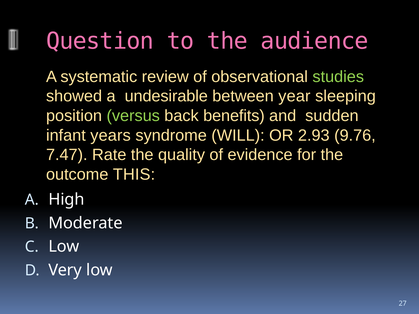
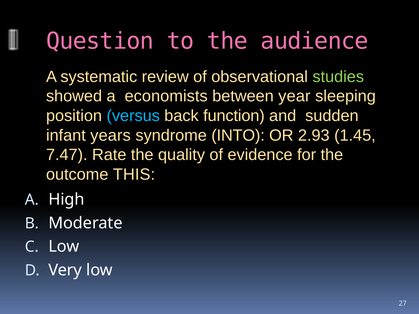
undesirable: undesirable -> economists
versus colour: light green -> light blue
benefits: benefits -> function
WILL: WILL -> INTO
9.76: 9.76 -> 1.45
